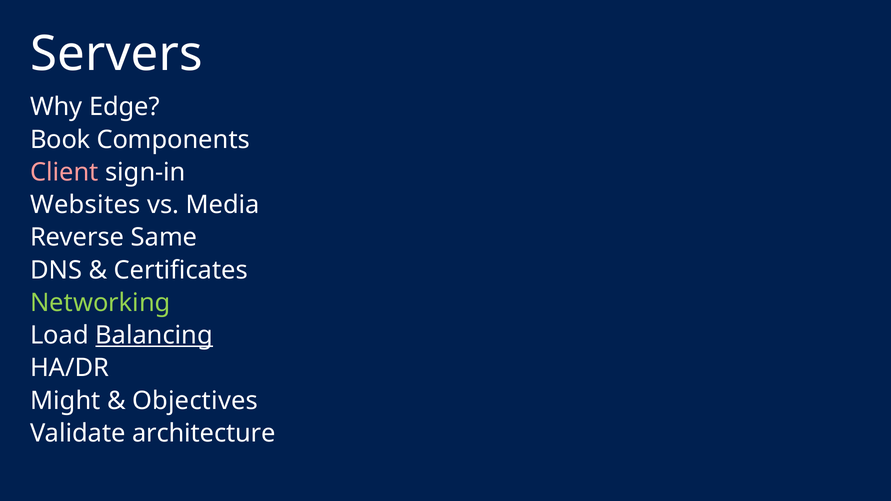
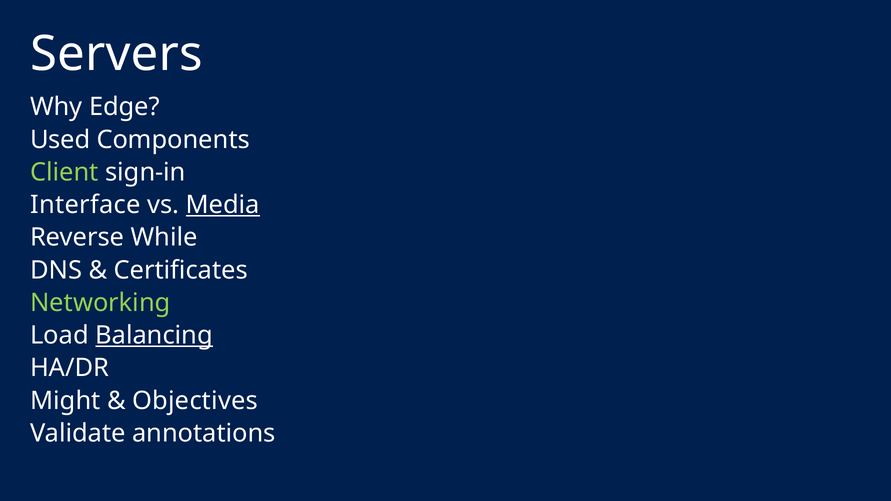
Book: Book -> Used
Client colour: pink -> light green
Websites: Websites -> Interface
Media underline: none -> present
Same: Same -> While
architecture: architecture -> annotations
